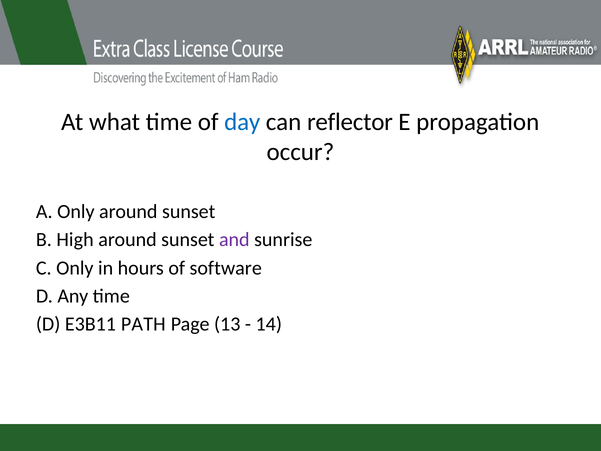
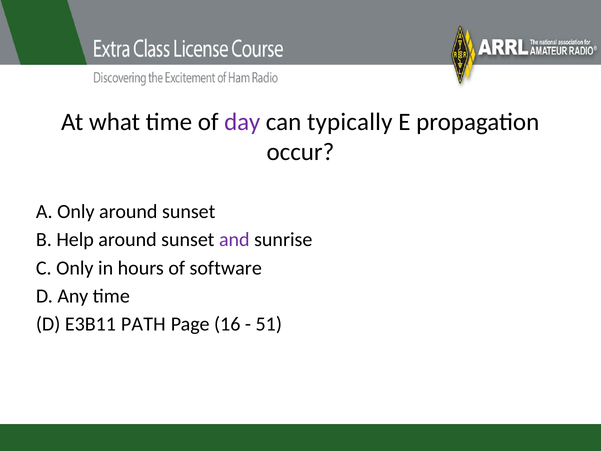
day colour: blue -> purple
reflector: reflector -> typically
High: High -> Help
13: 13 -> 16
14: 14 -> 51
